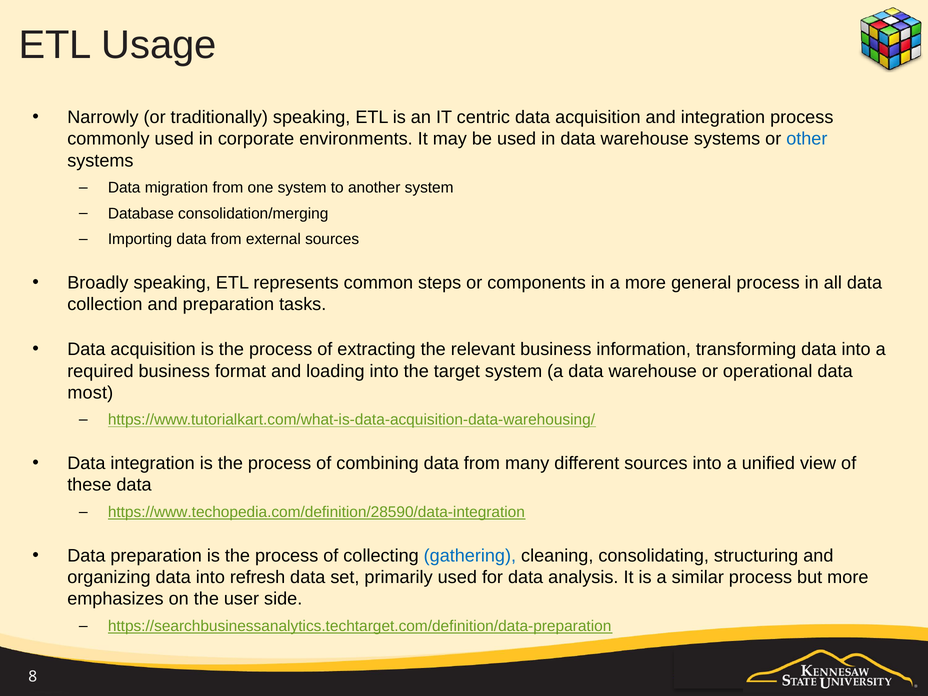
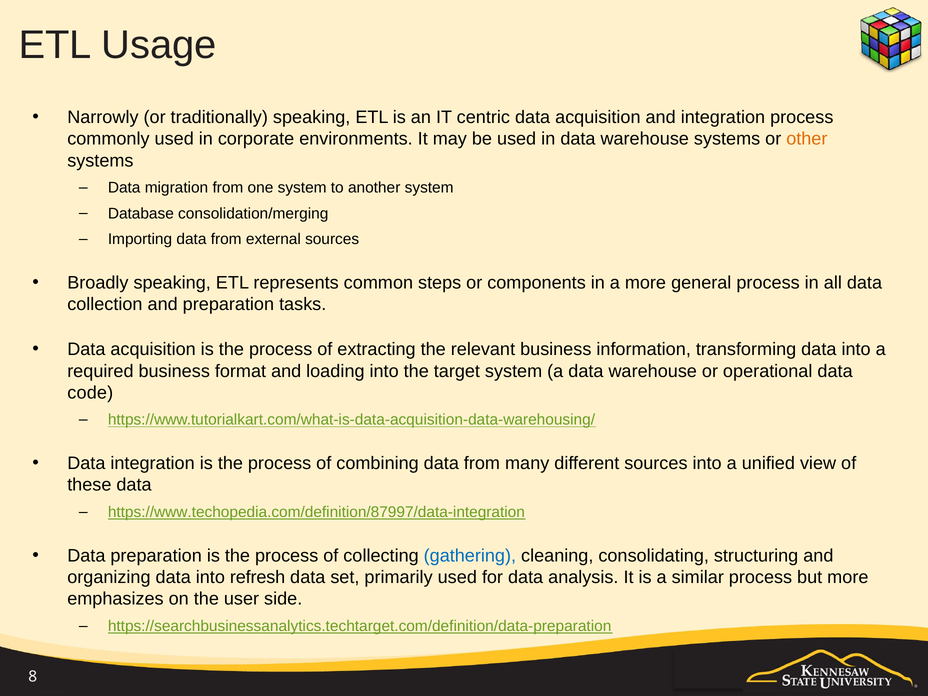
other colour: blue -> orange
most: most -> code
https://www.techopedia.com/definition/28590/data-integration: https://www.techopedia.com/definition/28590/data-integration -> https://www.techopedia.com/definition/87997/data-integration
